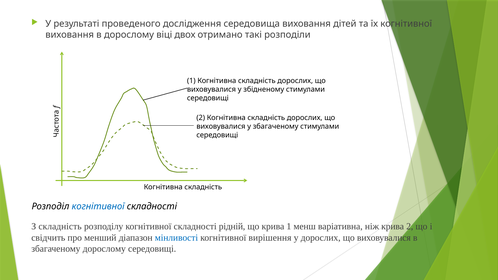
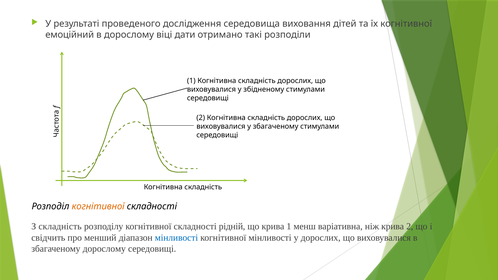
виховання at (70, 35): виховання -> емоційний
двох: двох -> дати
когнітивної at (98, 206) colour: blue -> orange
когнітивної вирішення: вирішення -> мінливості
